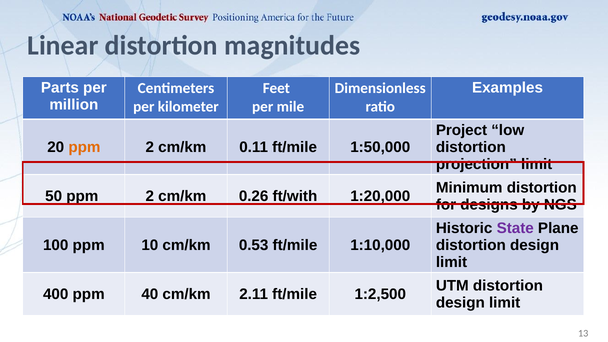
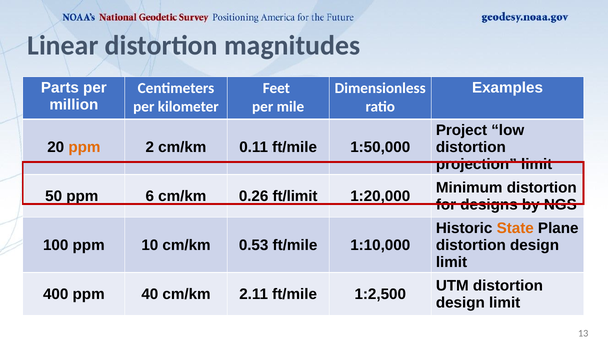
50 ppm 2: 2 -> 6
ft/with: ft/with -> ft/limit
State colour: purple -> orange
